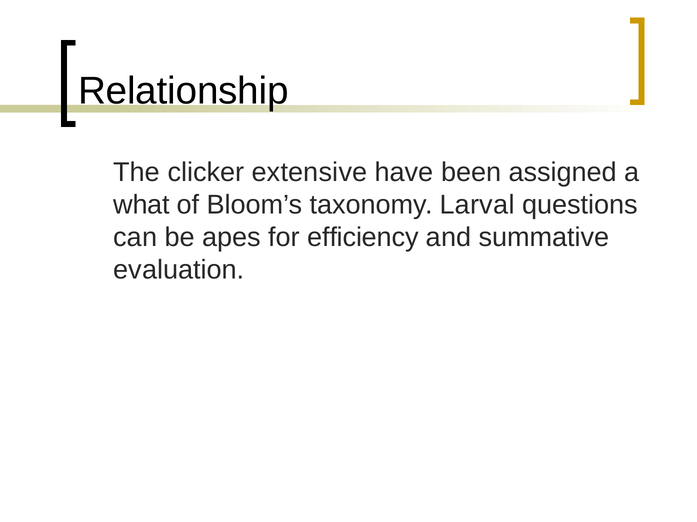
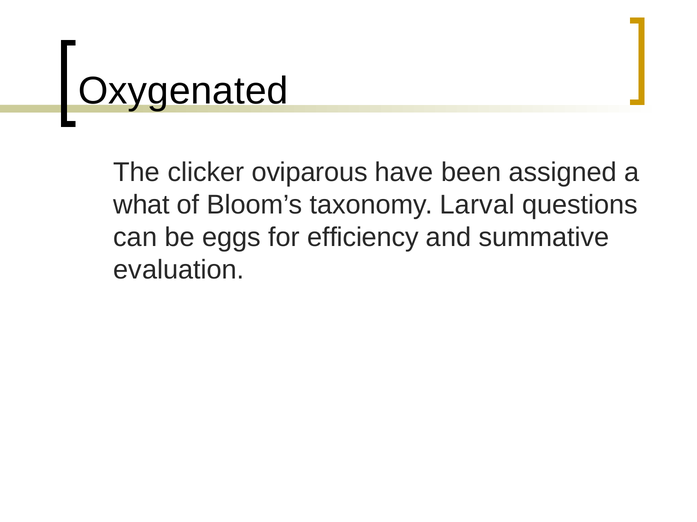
Relationship: Relationship -> Oxygenated
extensive: extensive -> oviparous
apes: apes -> eggs
